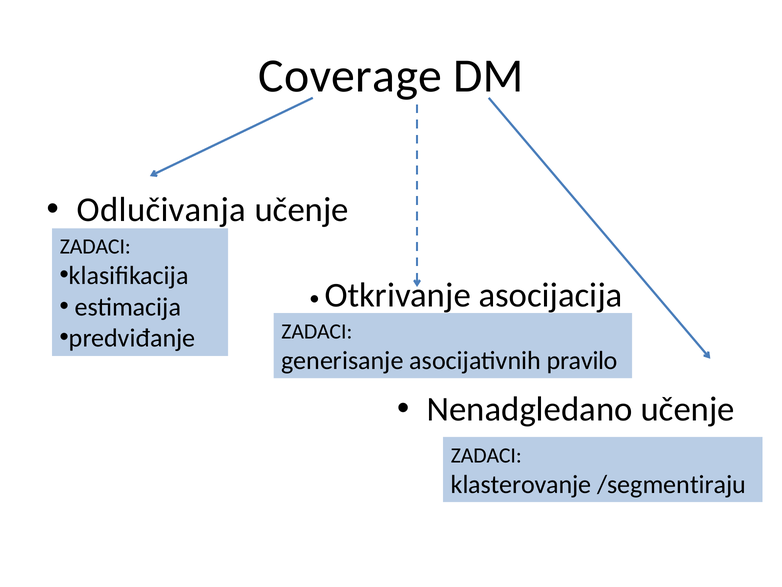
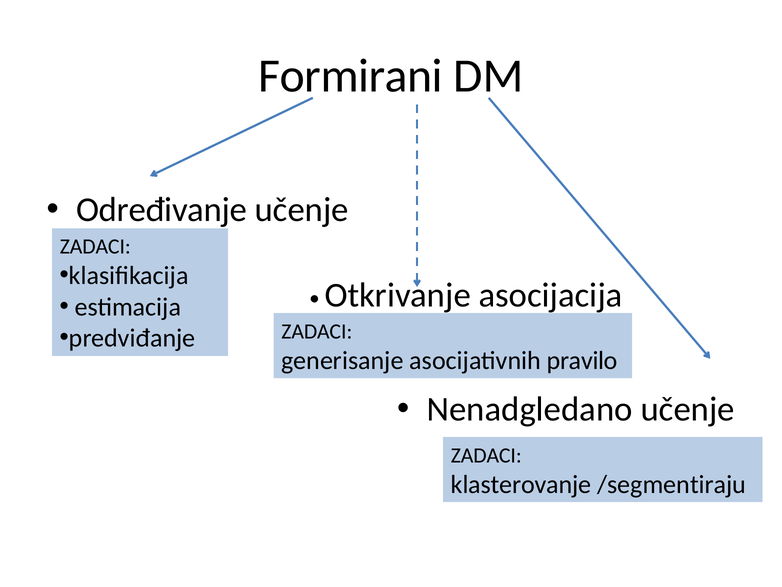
Coverage: Coverage -> Formirani
Odlučivanja: Odlučivanja -> Određivanje
